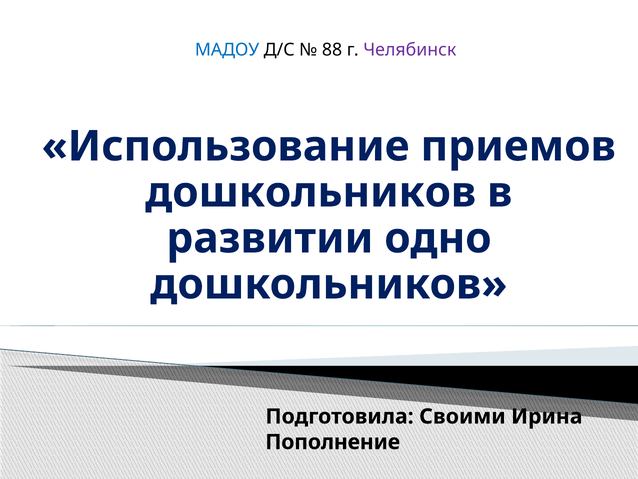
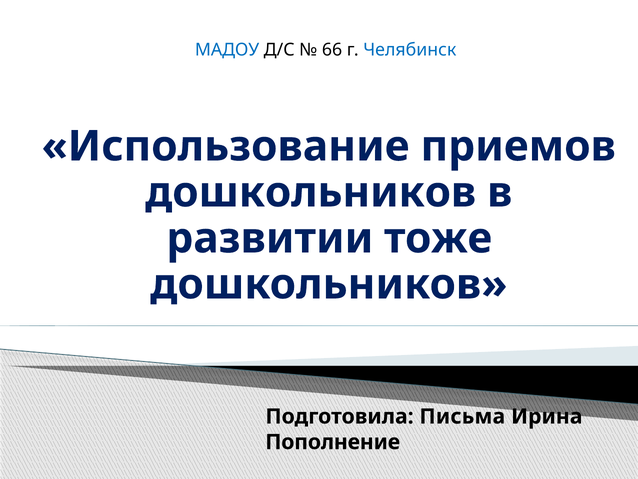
88: 88 -> 66
Челябинск colour: purple -> blue
одно: одно -> тоже
Своими: Своими -> Письма
